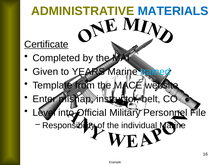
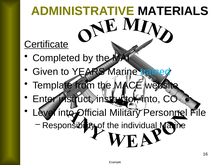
MATERIALS colour: blue -> black
mishap: mishap -> instruct
instructor belt: belt -> into
